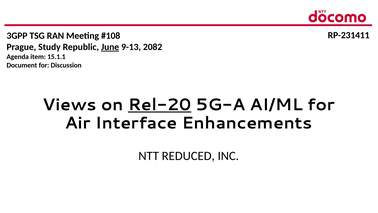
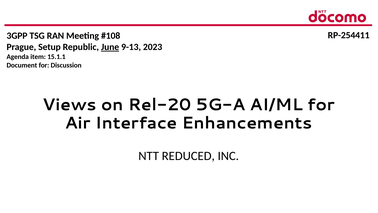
RP-231411: RP-231411 -> RP-254411
Study: Study -> Setup
2082: 2082 -> 2023
Rel-20 underline: present -> none
